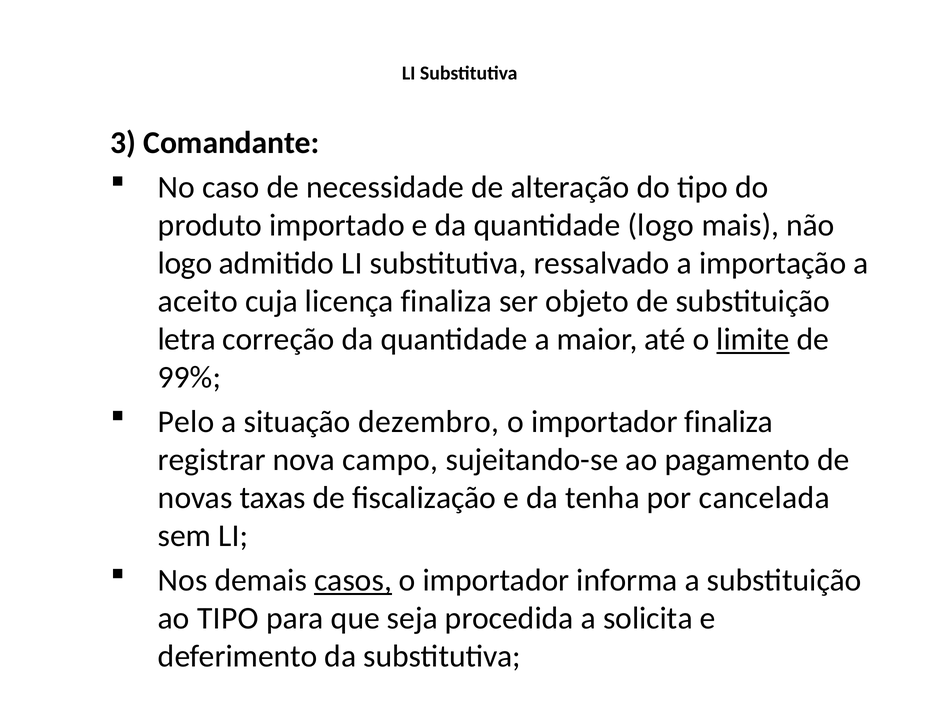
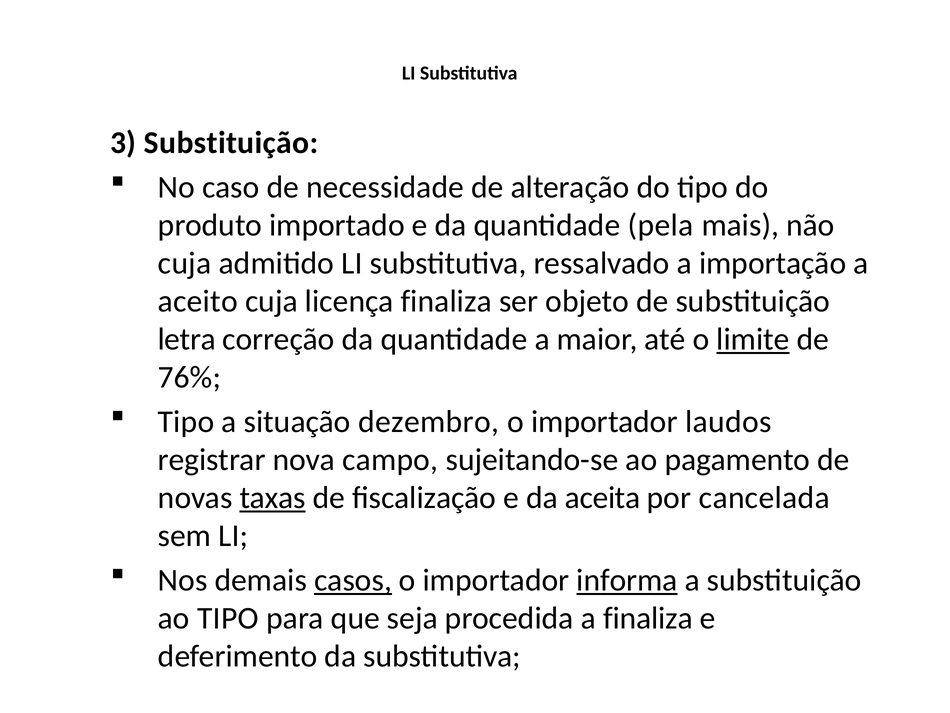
3 Comandante: Comandante -> Substituição
quantidade logo: logo -> pela
logo at (185, 263): logo -> cuja
99%: 99% -> 76%
Pelo at (186, 421): Pelo -> Tipo
importador finaliza: finaliza -> laudos
taxas underline: none -> present
tenha: tenha -> aceita
informa underline: none -> present
a solicita: solicita -> finaliza
